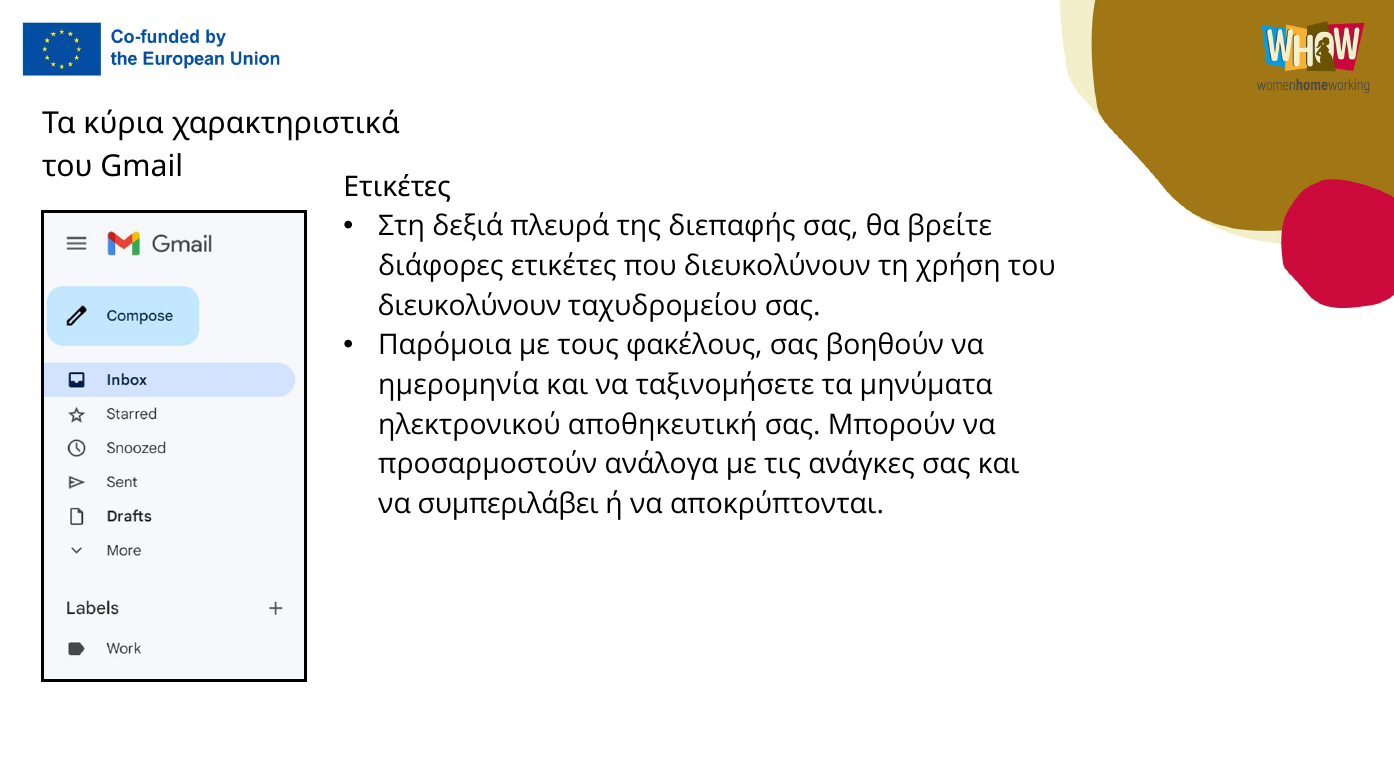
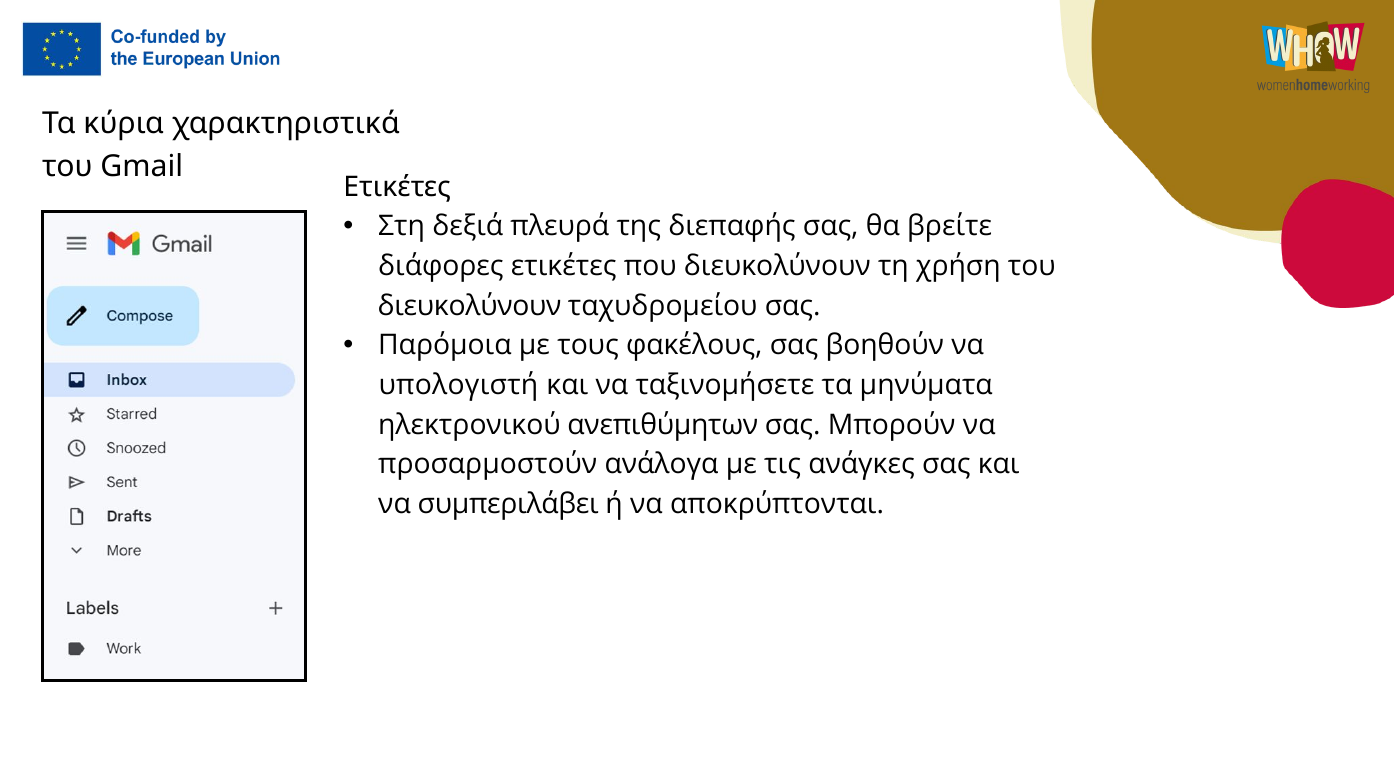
ημερομηνία: ημερομηνία -> υπολογιστή
αποθηκευτική: αποθηκευτική -> ανεπιθύμητων
